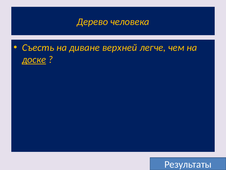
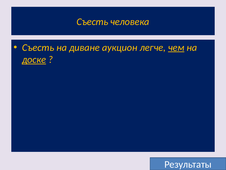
Дерево at (92, 22): Дерево -> Съесть
верхней: верхней -> аукцион
чем underline: none -> present
